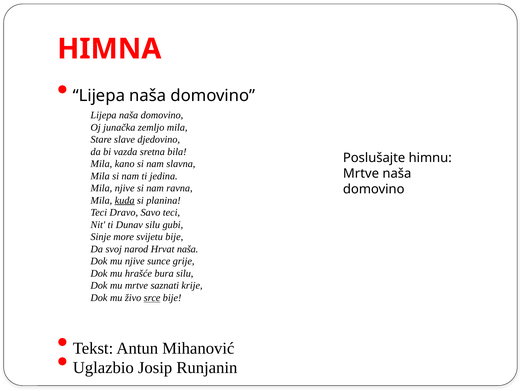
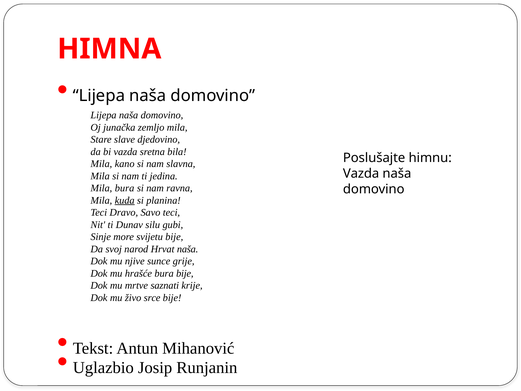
Mrtve at (361, 173): Mrtve -> Vazda
Mila njive: njive -> bura
bura silu: silu -> bije
srce underline: present -> none
